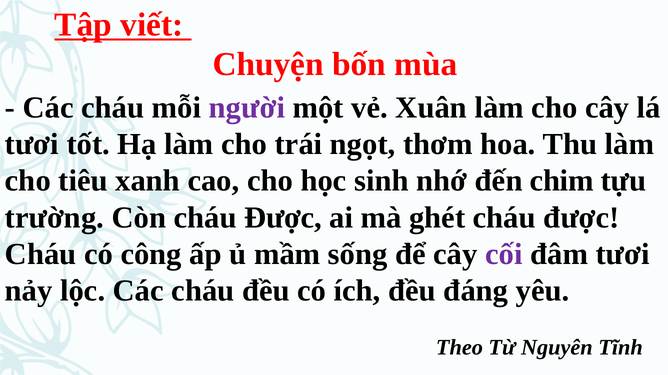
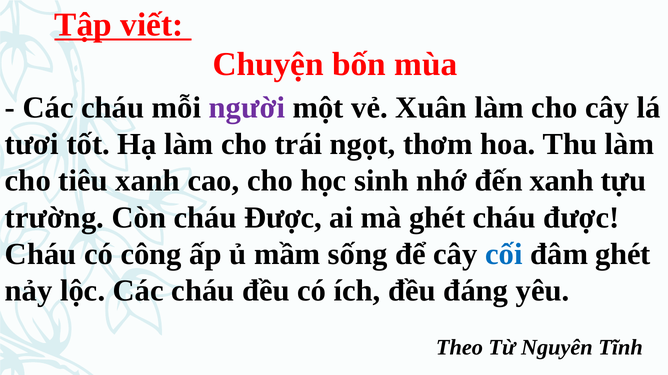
đến chim: chim -> xanh
cối colour: purple -> blue
đâm tươi: tươi -> ghét
